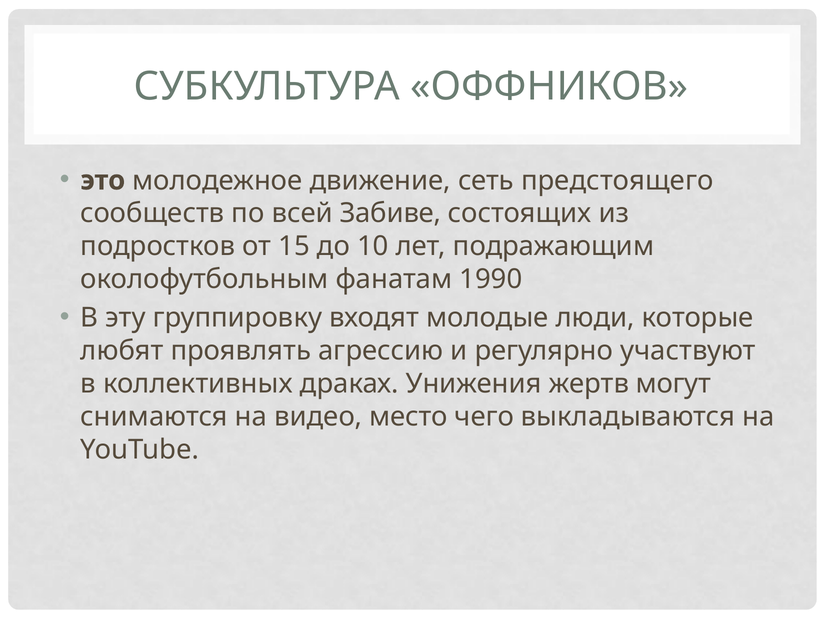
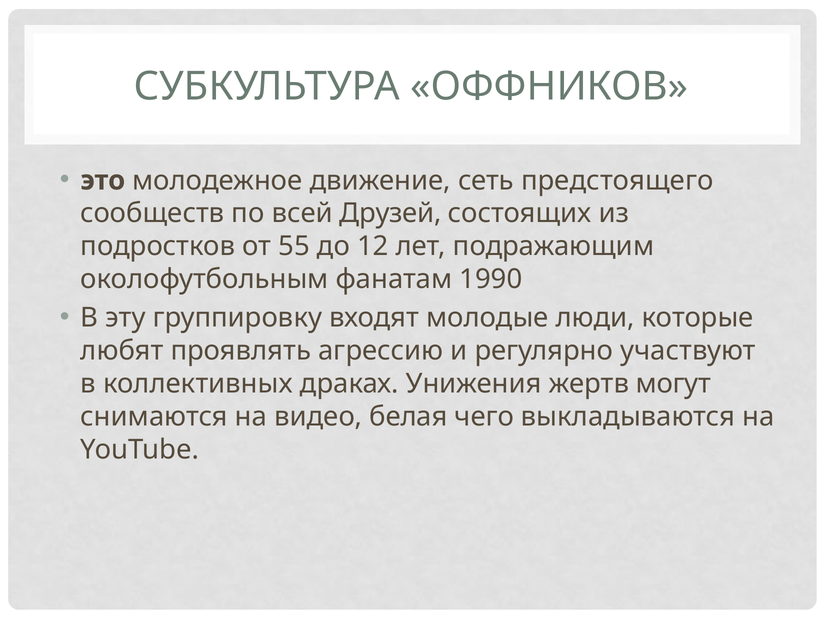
Забиве: Забиве -> Друзей
15: 15 -> 55
10: 10 -> 12
место: место -> белая
